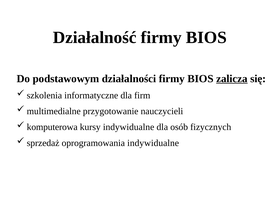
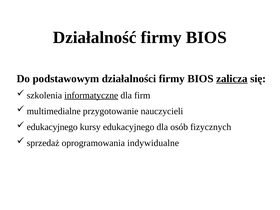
informatyczne underline: none -> present
komputerowa at (52, 127): komputerowa -> edukacyjnego
kursy indywidualne: indywidualne -> edukacyjnego
